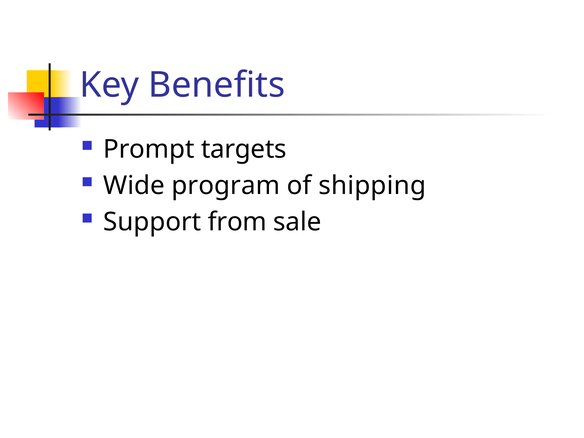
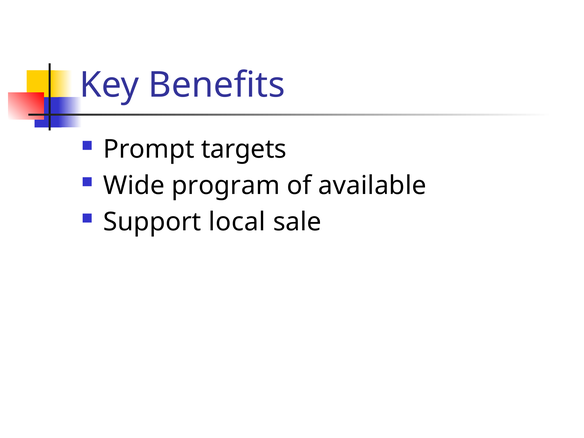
shipping: shipping -> available
from: from -> local
